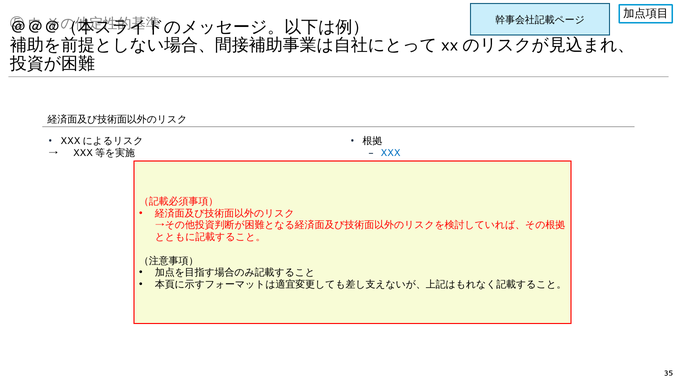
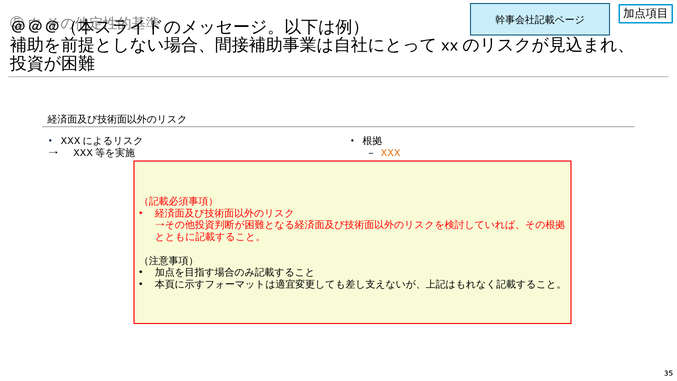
XXX colour: blue -> orange
